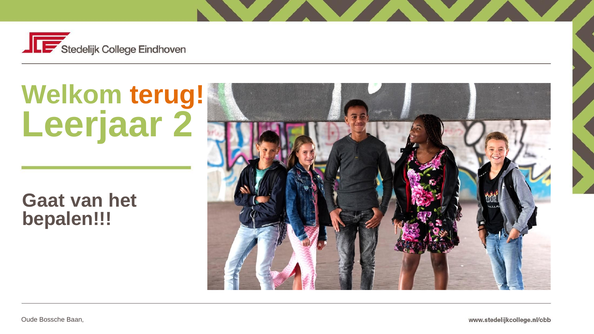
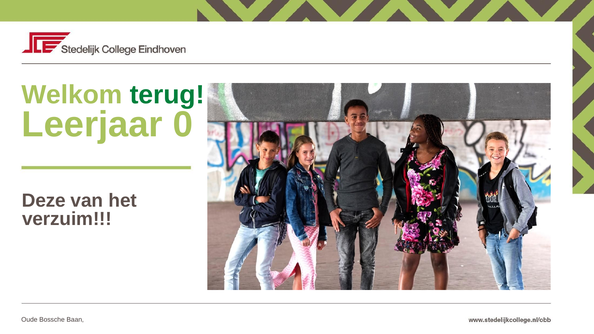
terug colour: orange -> green
2: 2 -> 0
Gaat: Gaat -> Deze
bepalen: bepalen -> verzuim
